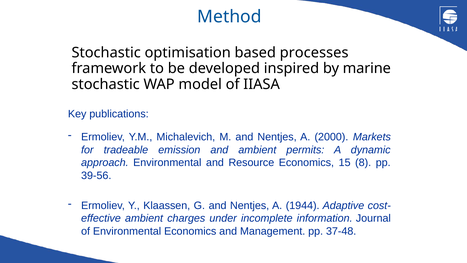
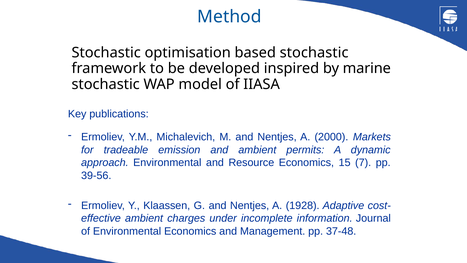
based processes: processes -> stochastic
8: 8 -> 7
1944: 1944 -> 1928
